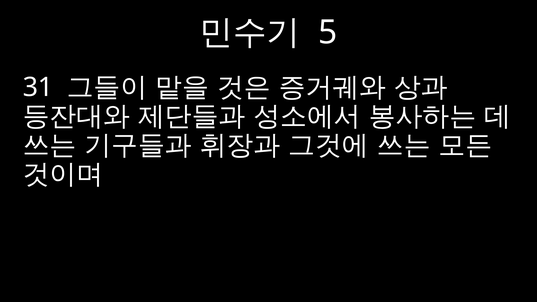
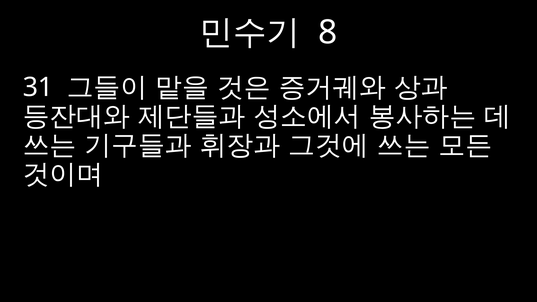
5: 5 -> 8
